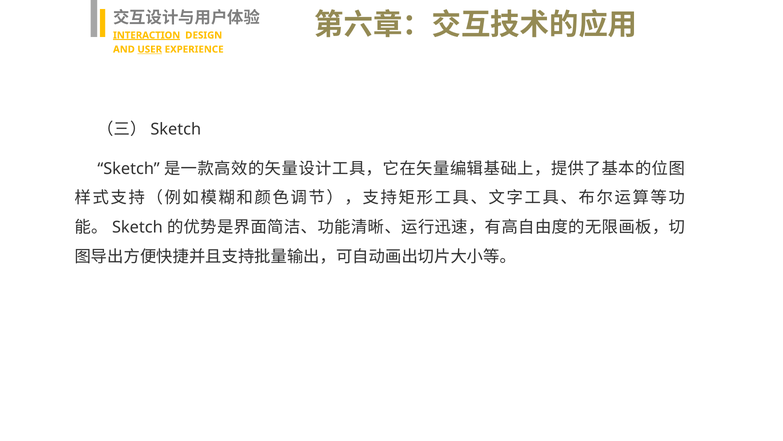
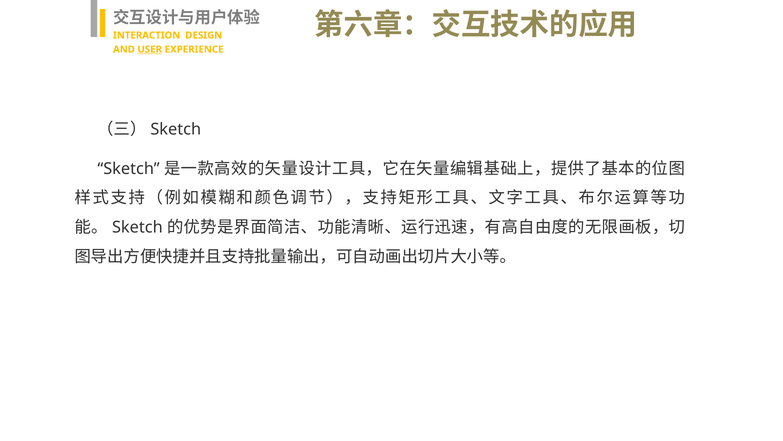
INTERACTION underline: present -> none
